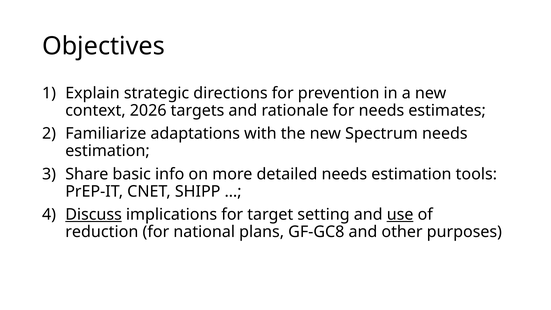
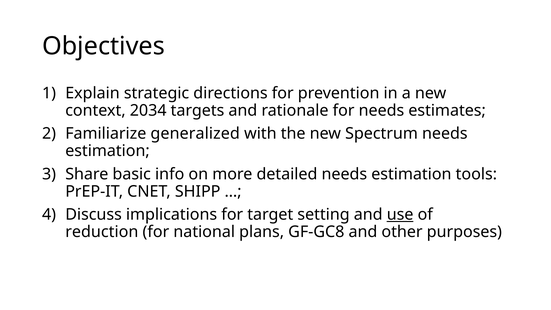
2026: 2026 -> 2034
adaptations: adaptations -> generalized
Discuss underline: present -> none
